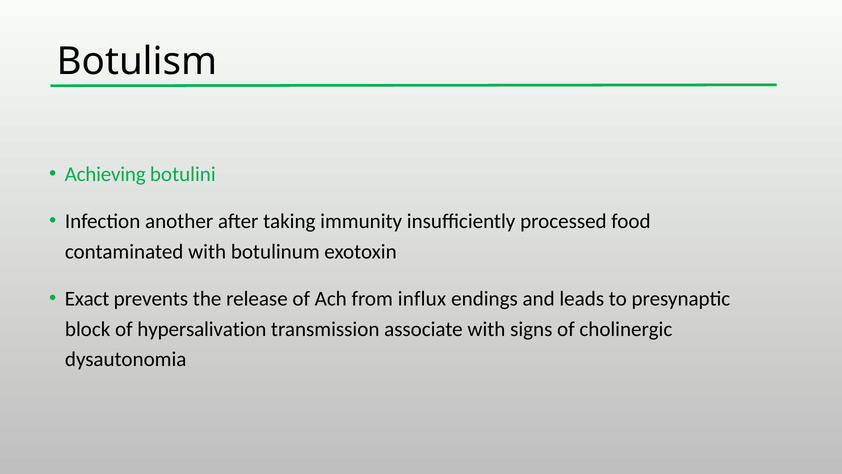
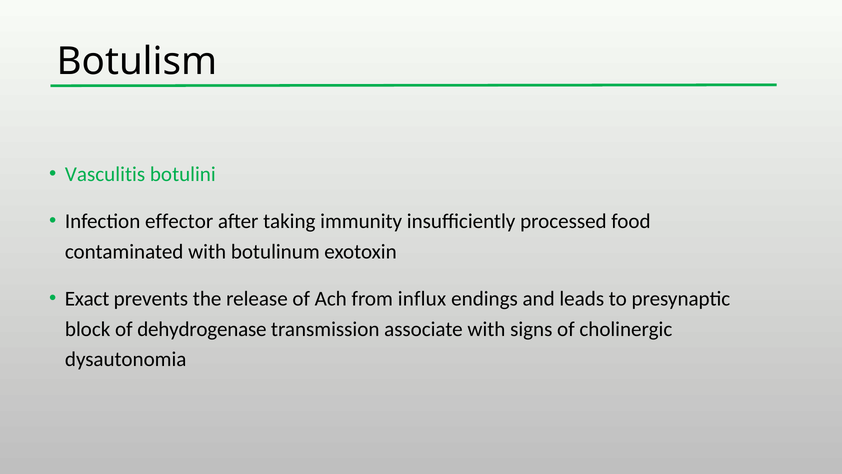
Achieving: Achieving -> Vasculitis
another: another -> effector
hypersalivation: hypersalivation -> dehydrogenase
